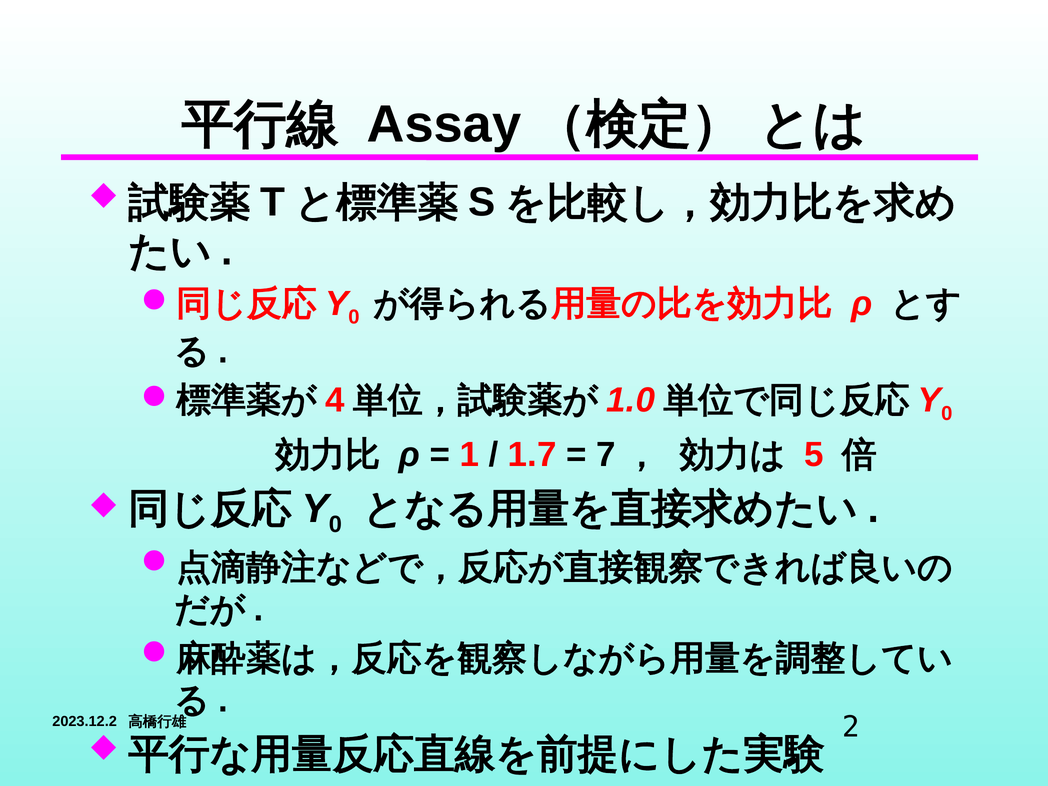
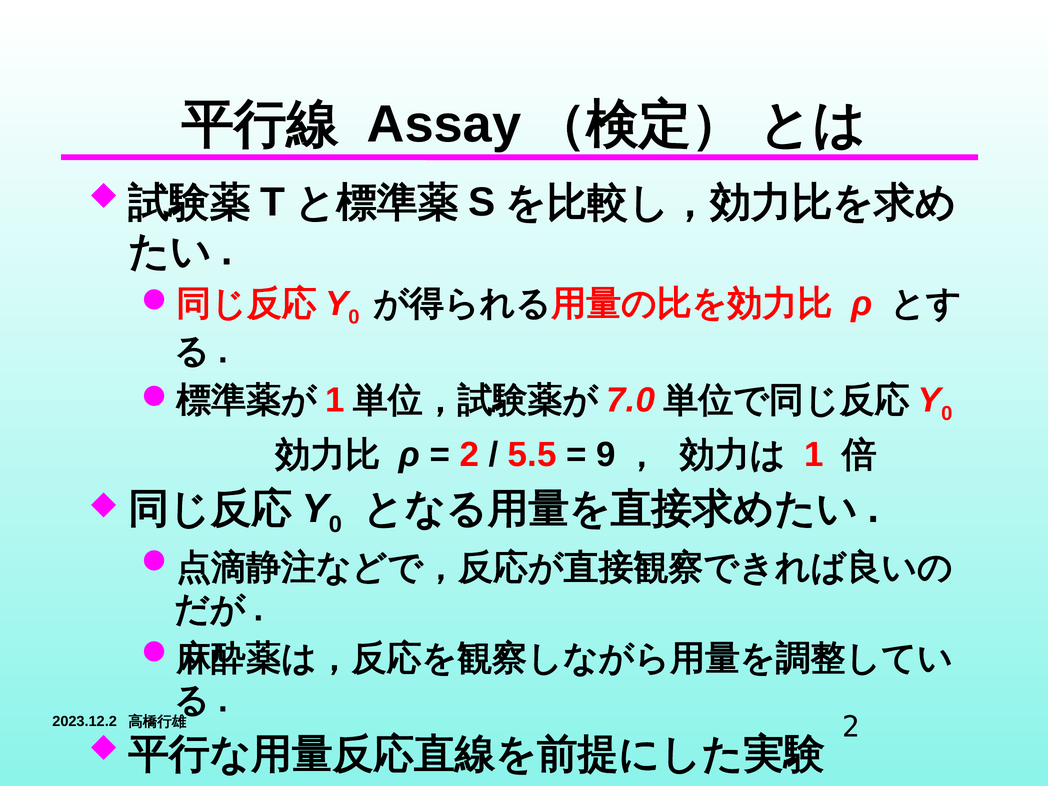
4 at (335, 400): 4 -> 1
1.0: 1.0 -> 7.0
1 at (469, 455): 1 -> 2
1.7: 1.7 -> 5.5
7: 7 -> 9
5 at (814, 455): 5 -> 1
